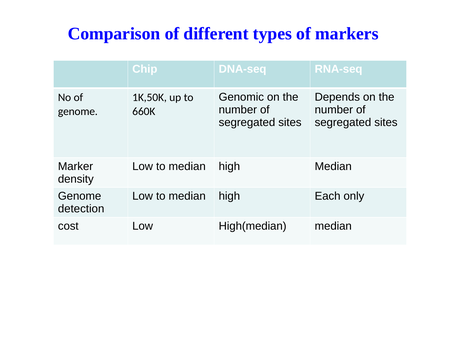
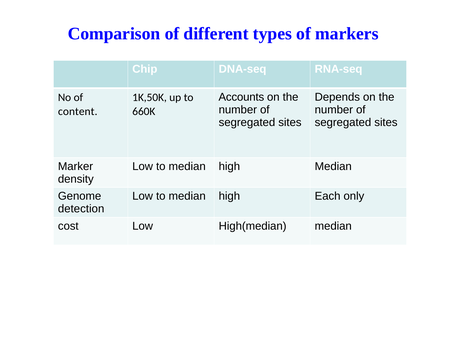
Genomic: Genomic -> Accounts
genome at (78, 111): genome -> content
